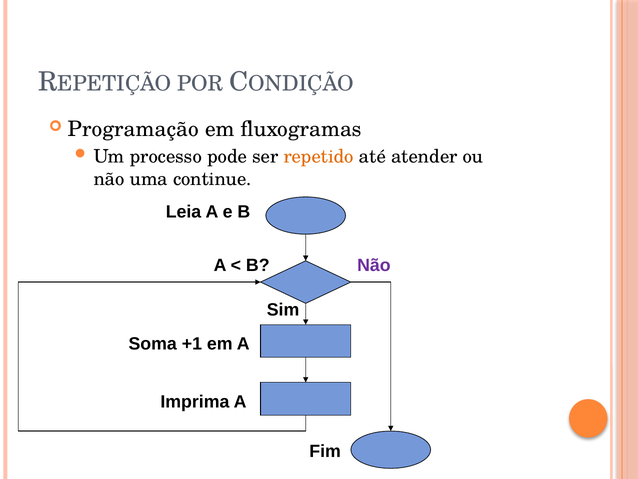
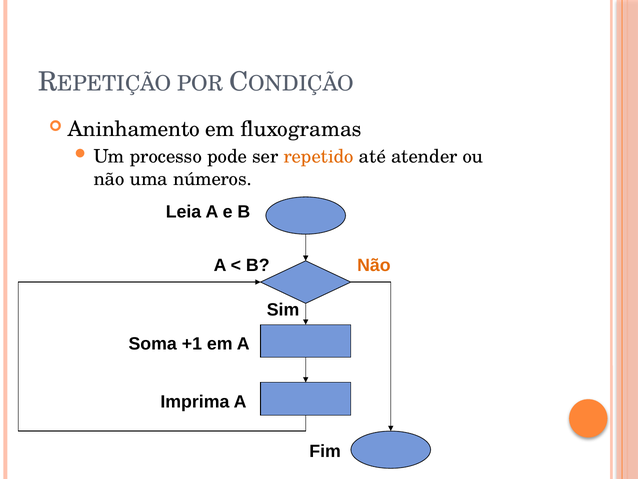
Programação: Programação -> Aninhamento
continue: continue -> números
Não at (374, 265) colour: purple -> orange
